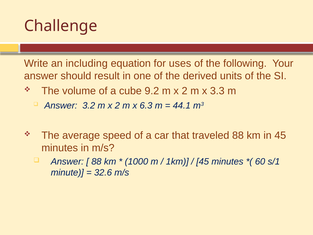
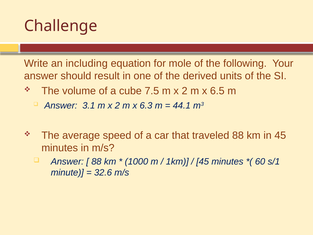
uses: uses -> mole
9.2: 9.2 -> 7.5
3.3: 3.3 -> 6.5
3.2: 3.2 -> 3.1
